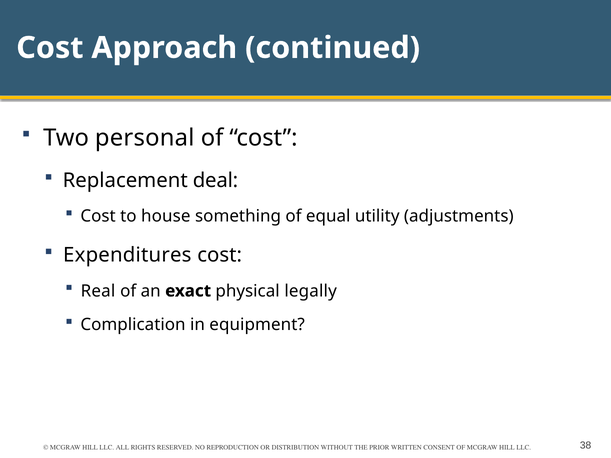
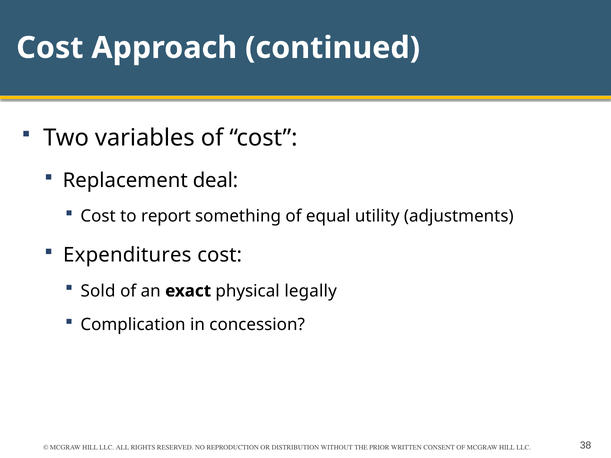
personal: personal -> variables
house: house -> report
Real: Real -> Sold
equipment: equipment -> concession
